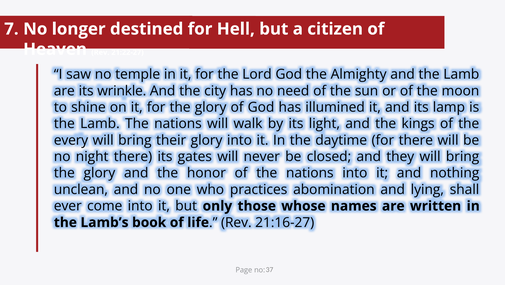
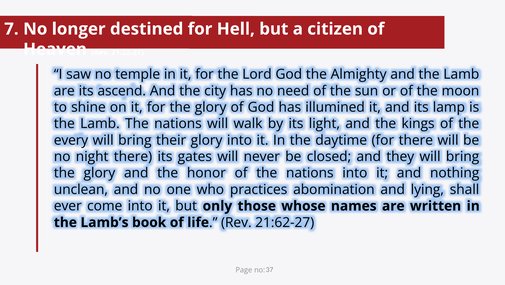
wrinkle: wrinkle -> ascend
21:16-27: 21:16-27 -> 21:62-27
